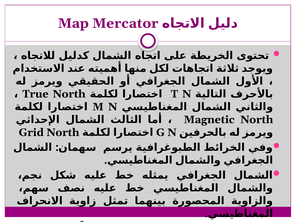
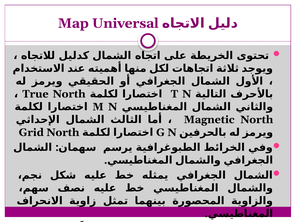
Mercator: Mercator -> Universal
